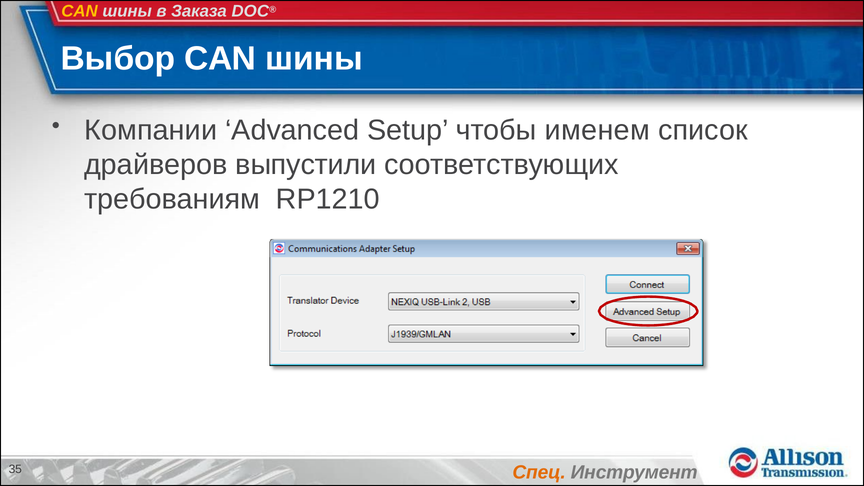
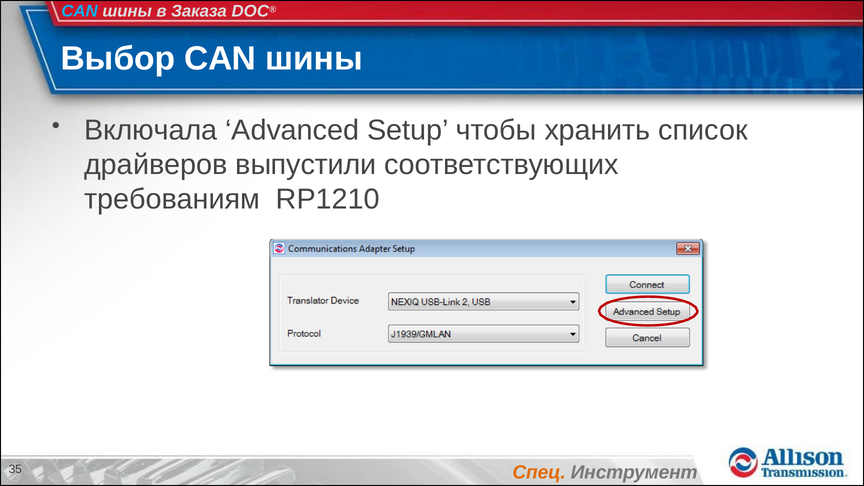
CAN at (80, 11) colour: yellow -> light blue
Компании: Компании -> Включала
именем: именем -> хранить
